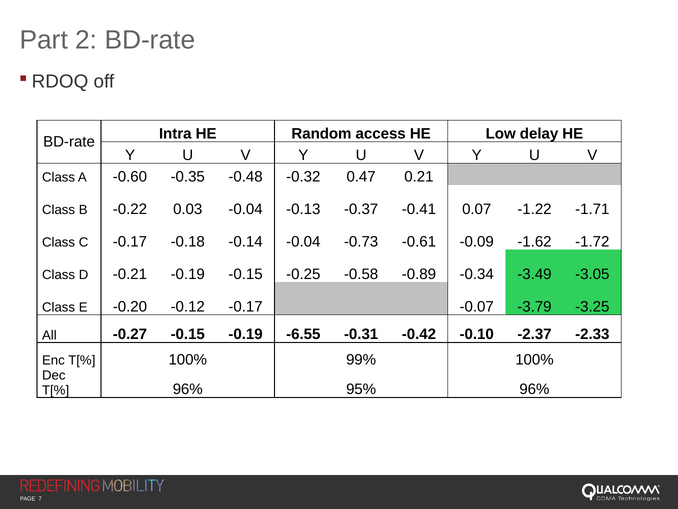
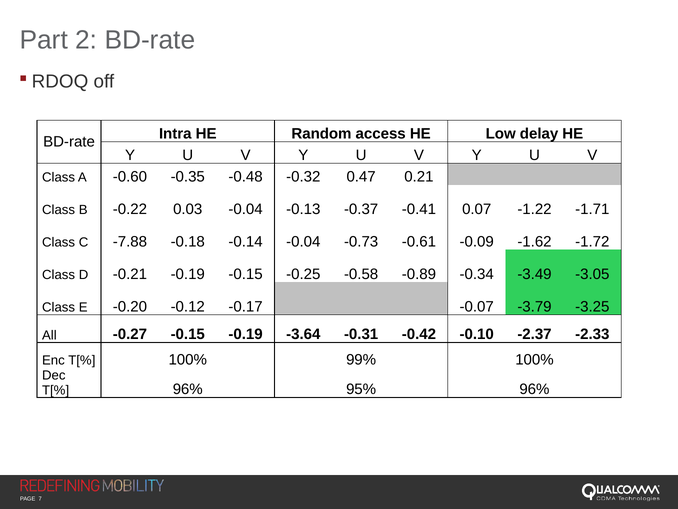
C -0.17: -0.17 -> -7.88
-6.55: -6.55 -> -3.64
